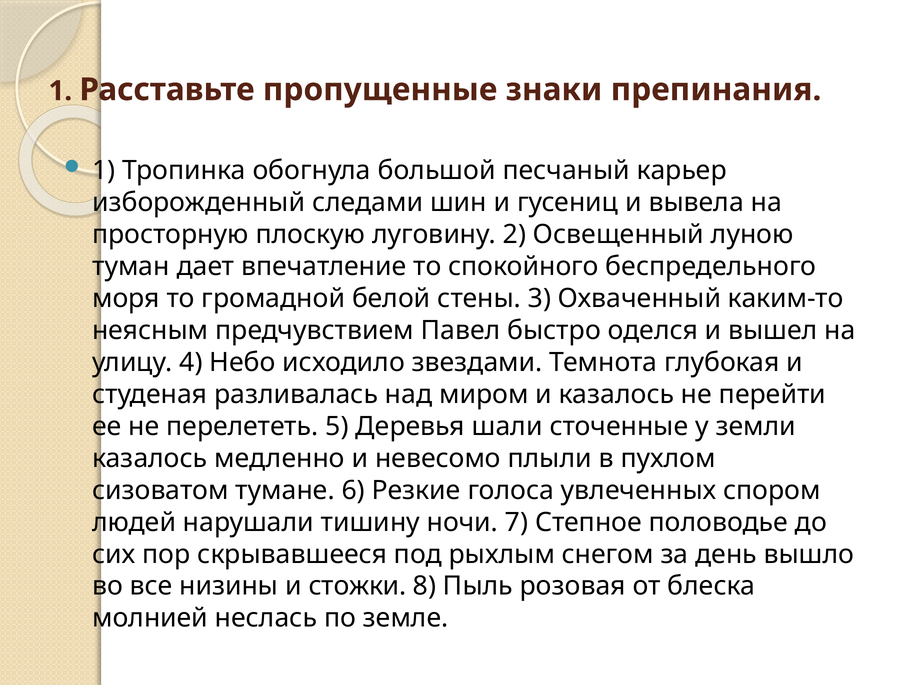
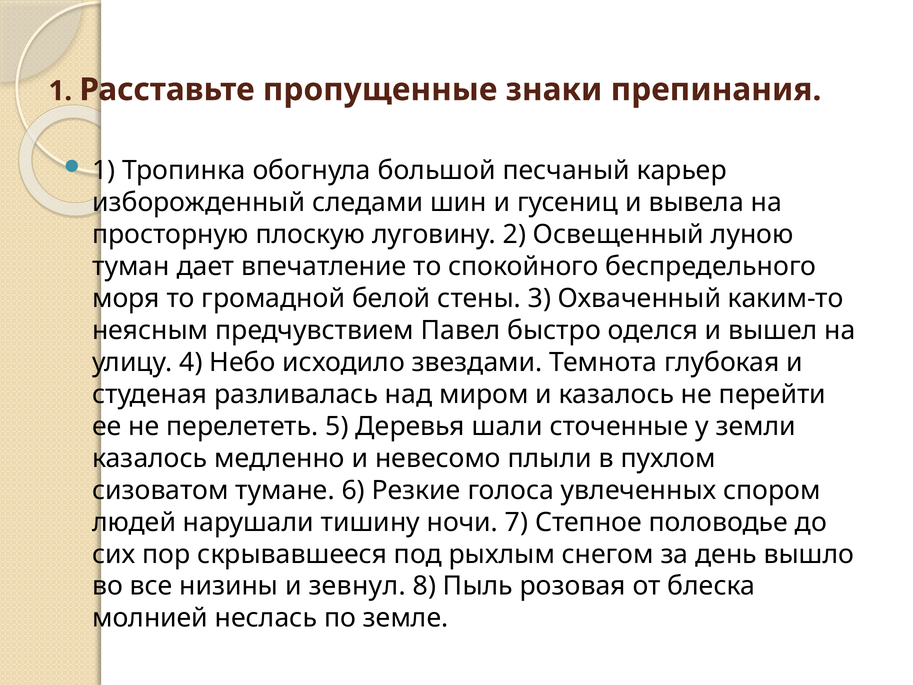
стожки: стожки -> зевнул
